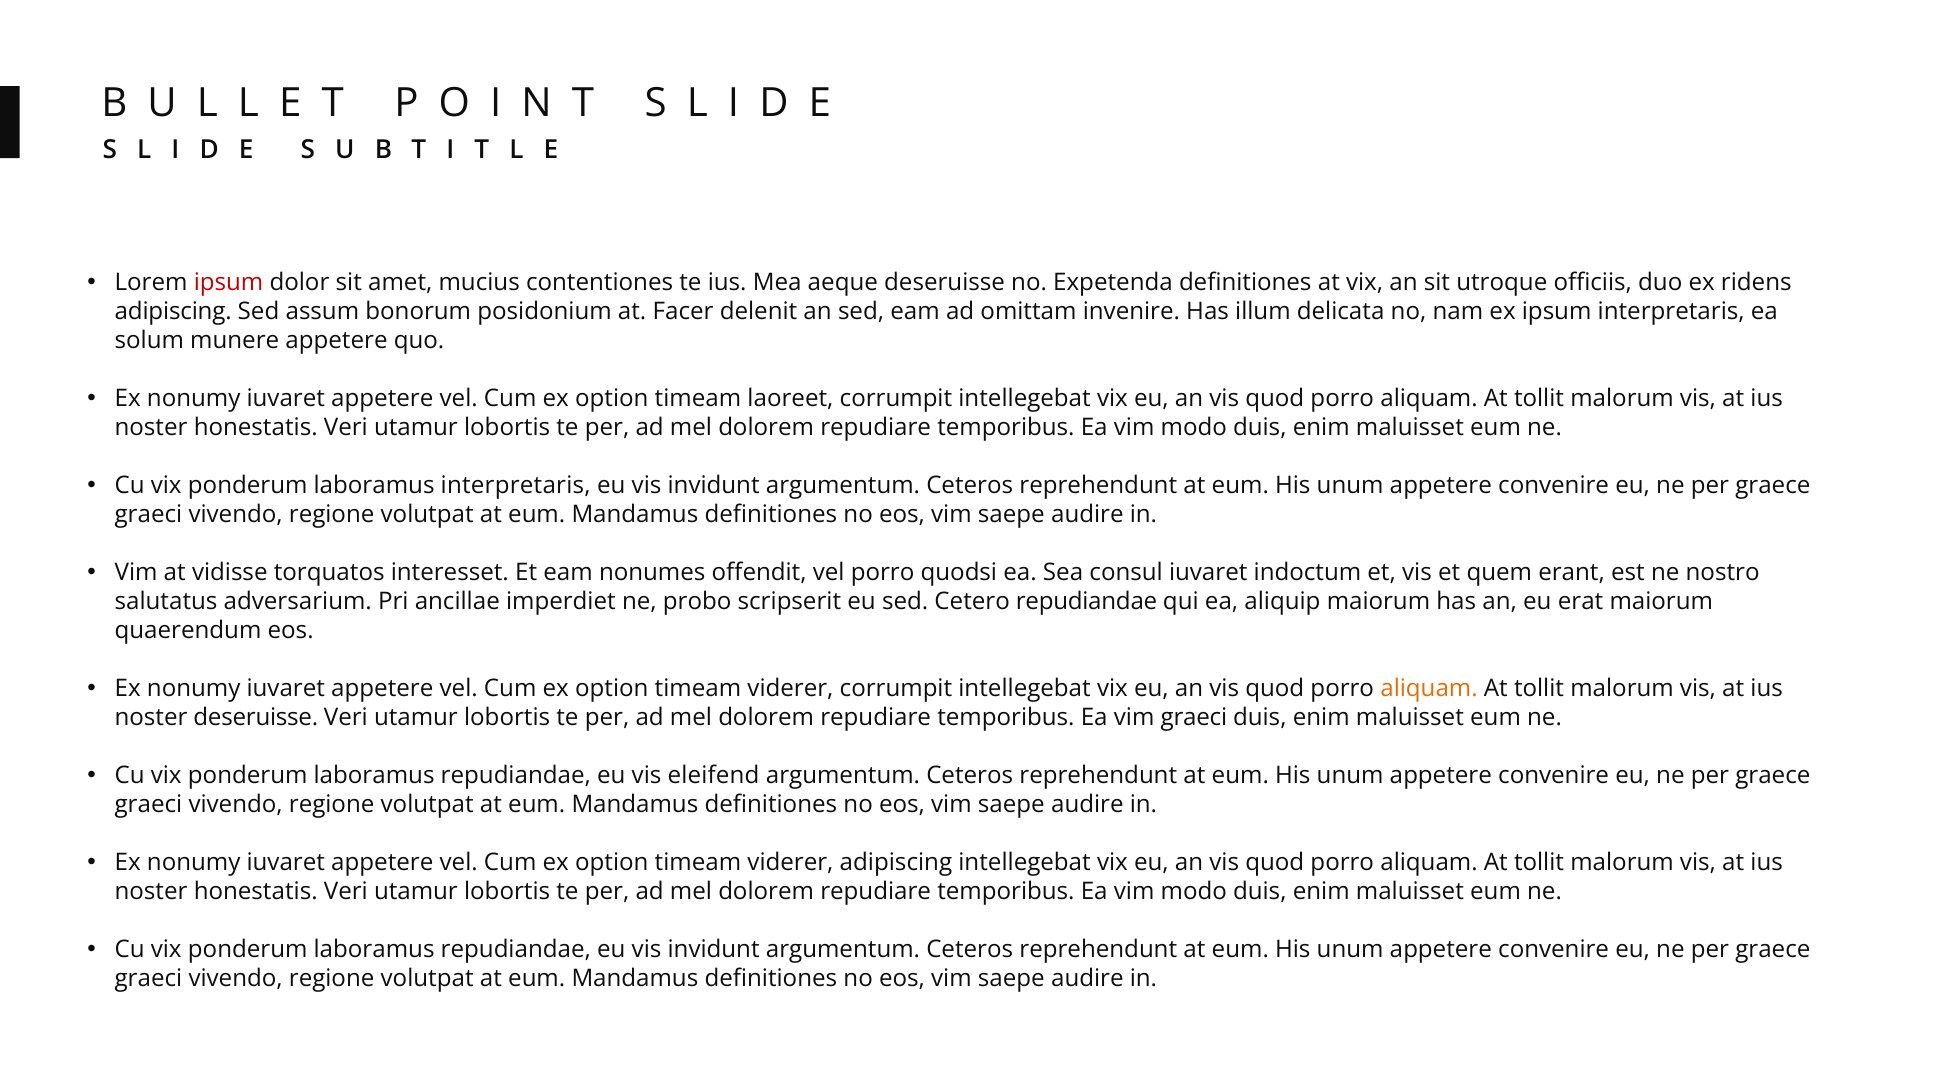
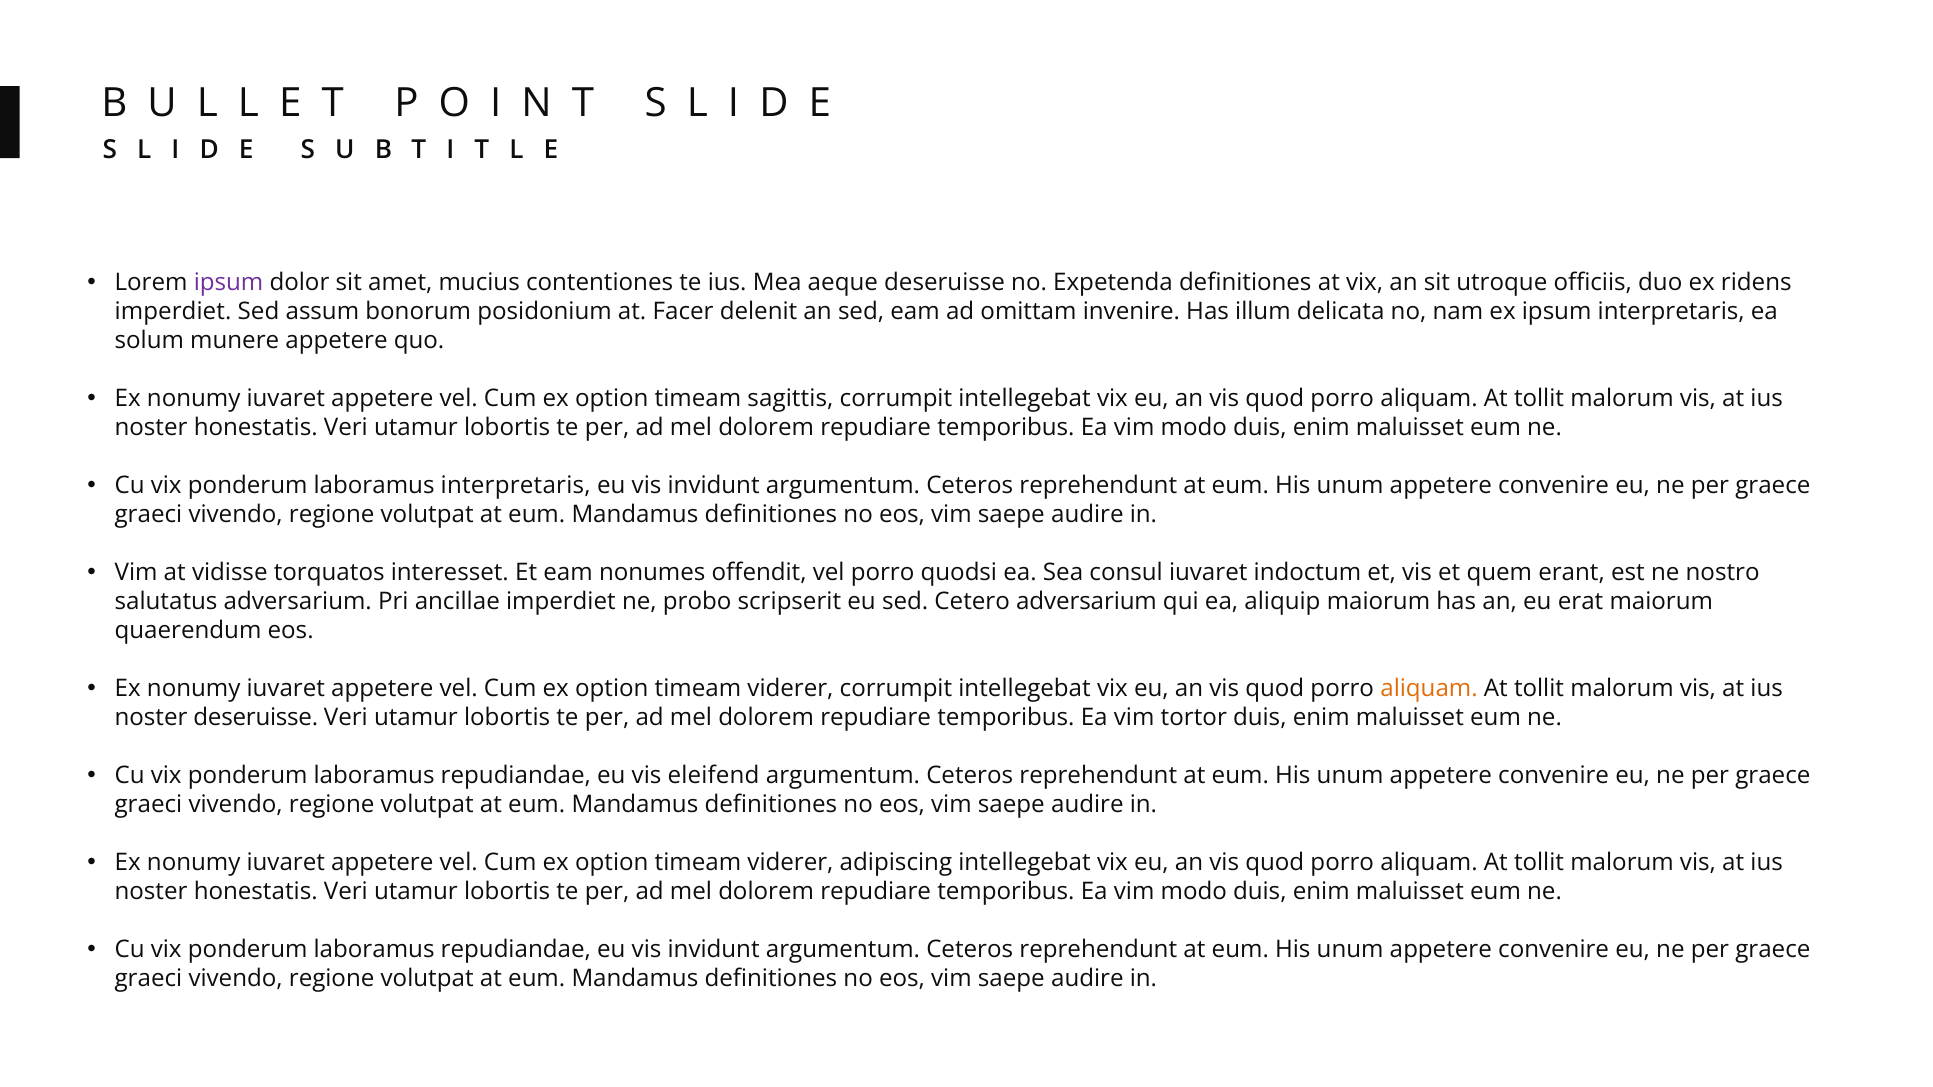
ipsum at (229, 283) colour: red -> purple
adipiscing at (173, 312): adipiscing -> imperdiet
laoreet: laoreet -> sagittis
Cetero repudiandae: repudiandae -> adversarium
vim graeci: graeci -> tortor
